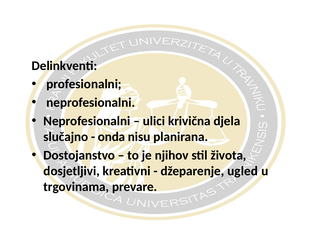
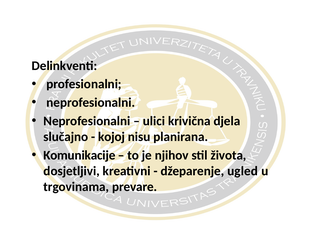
onda: onda -> kojoj
Dostojanstvo: Dostojanstvo -> Komunikacije
